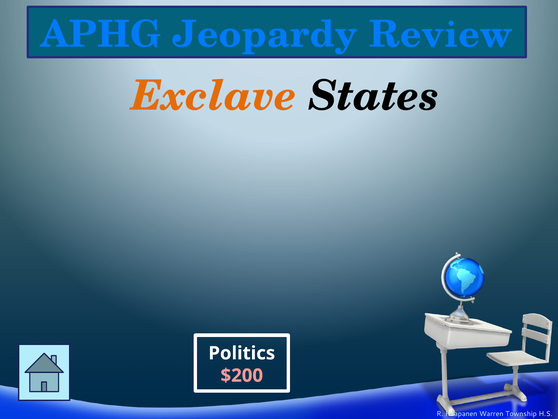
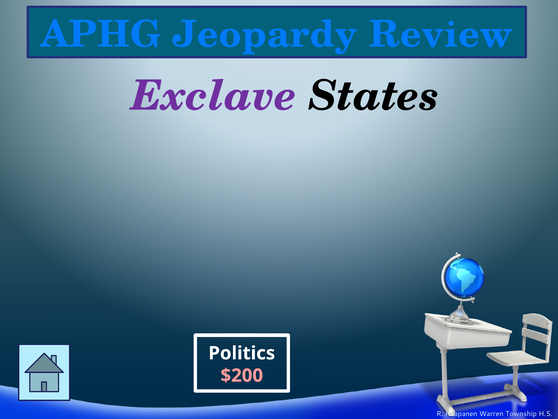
Exclave colour: orange -> purple
